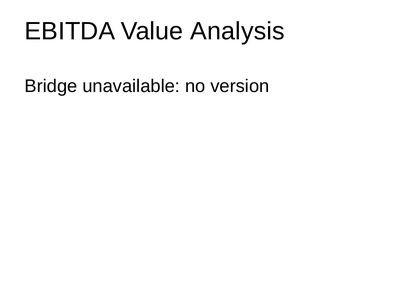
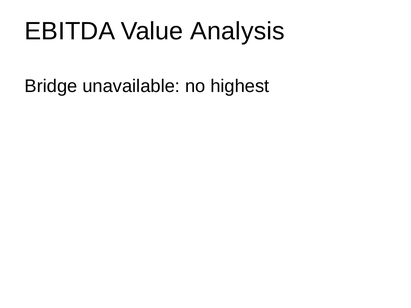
version: version -> highest
